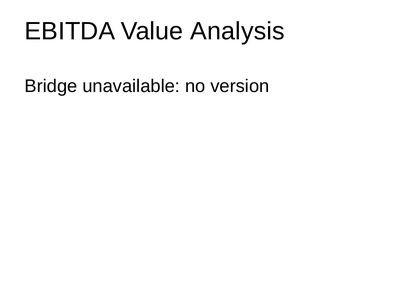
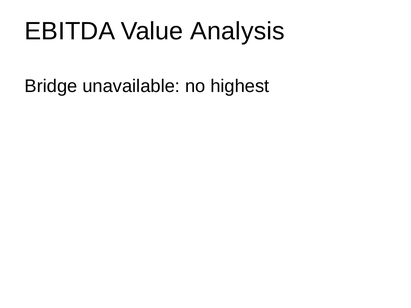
version: version -> highest
